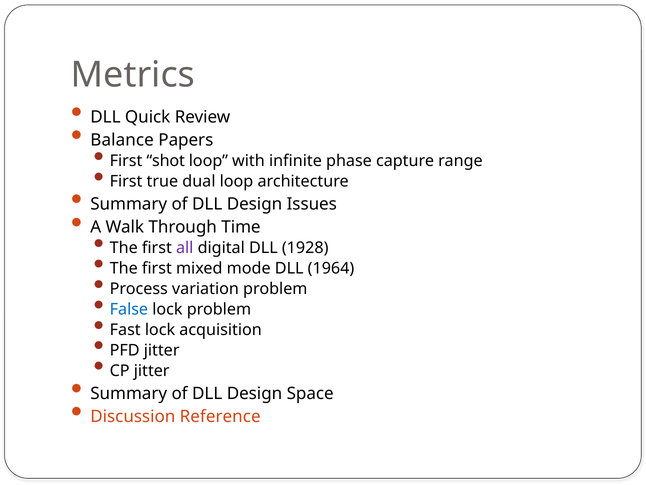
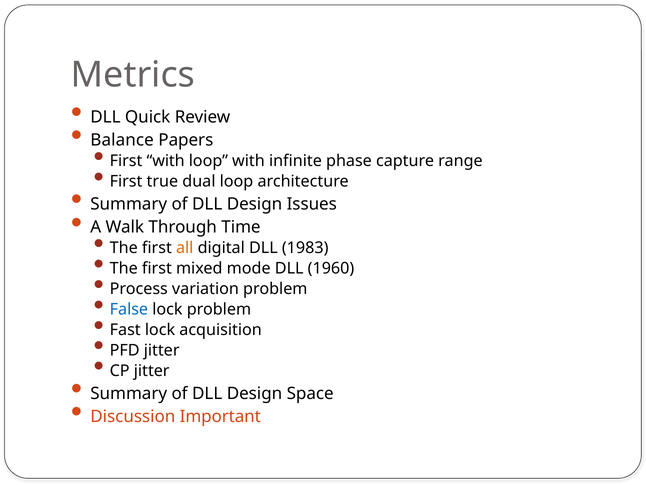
First shot: shot -> with
all colour: purple -> orange
1928: 1928 -> 1983
1964: 1964 -> 1960
Reference: Reference -> Important
